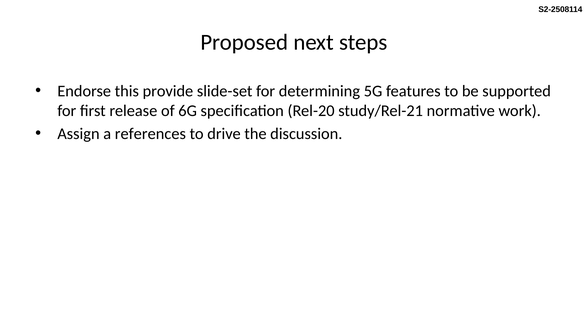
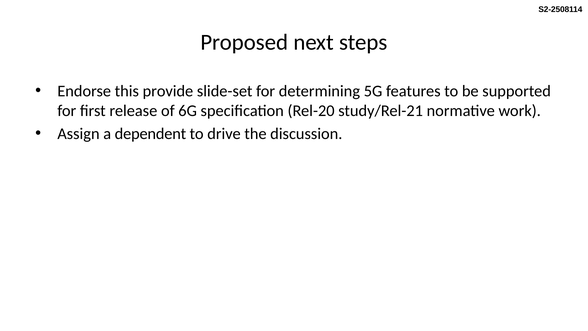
references: references -> dependent
